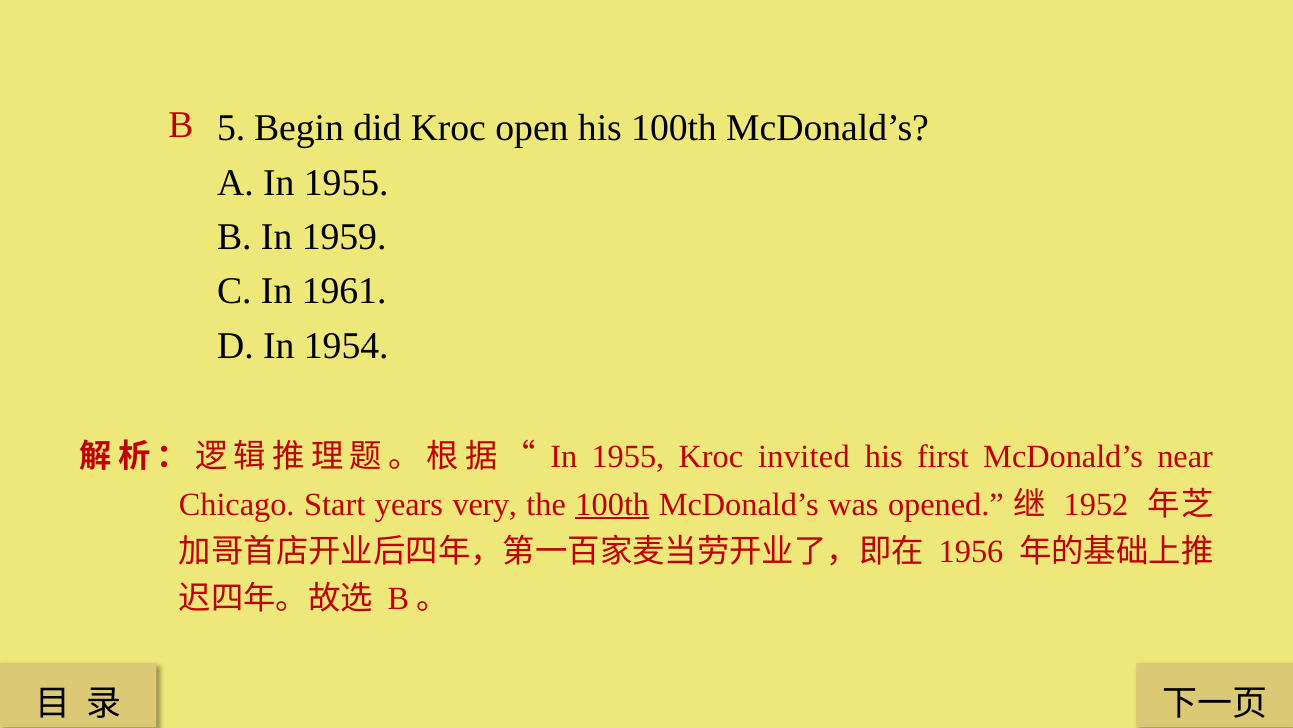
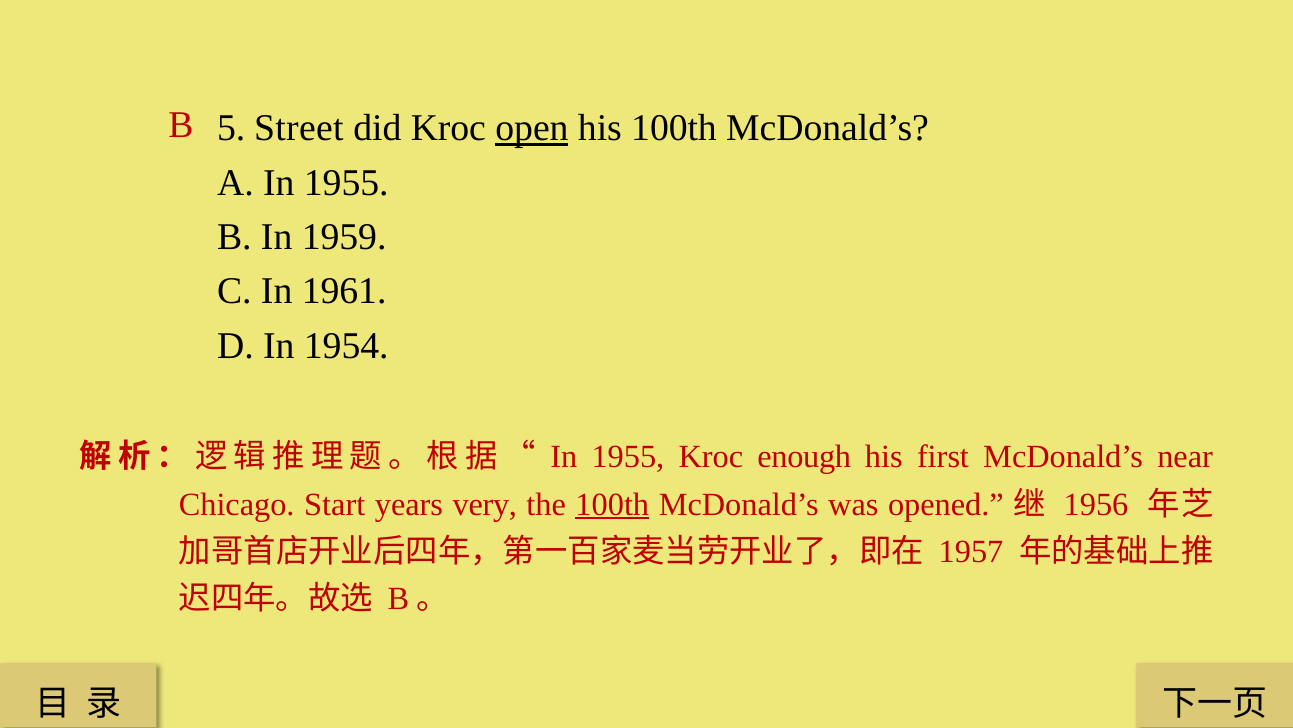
Begin: Begin -> Street
open underline: none -> present
invited: invited -> enough
1952: 1952 -> 1956
1956: 1956 -> 1957
